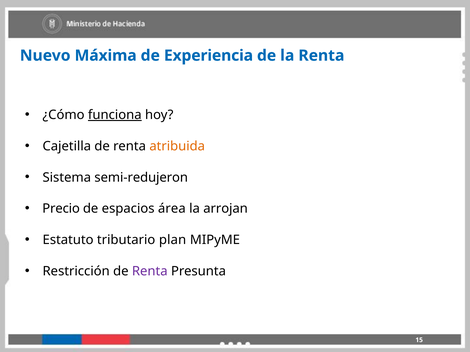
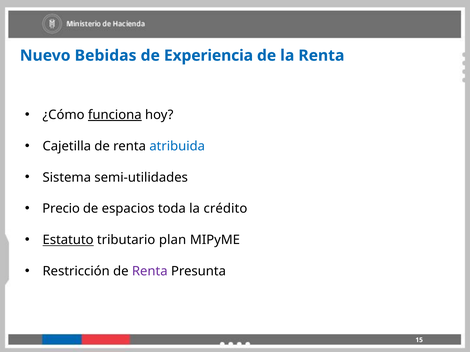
Máxima: Máxima -> Bebidas
atribuida colour: orange -> blue
semi-redujeron: semi-redujeron -> semi-utilidades
área: área -> toda
arrojan: arrojan -> crédito
Estatuto underline: none -> present
